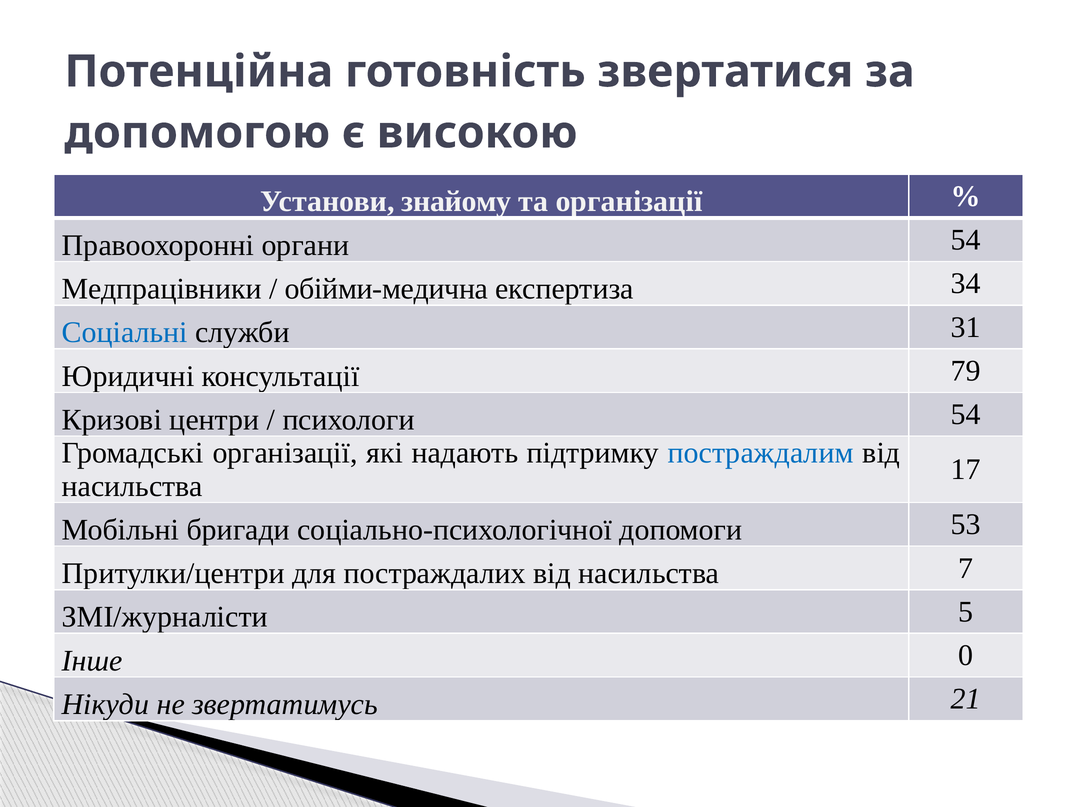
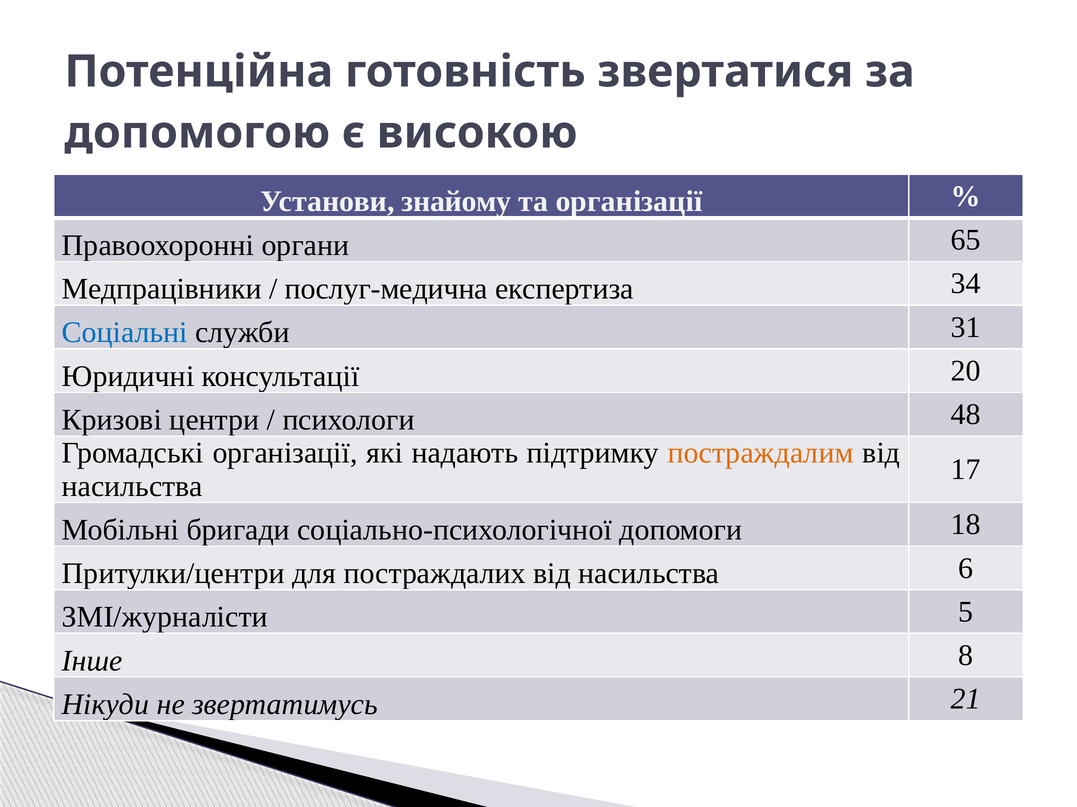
органи 54: 54 -> 65
обійми-медична: обійми-медична -> послуг-медична
79: 79 -> 20
психологи 54: 54 -> 48
постраждалим colour: blue -> orange
53: 53 -> 18
7: 7 -> 6
0: 0 -> 8
